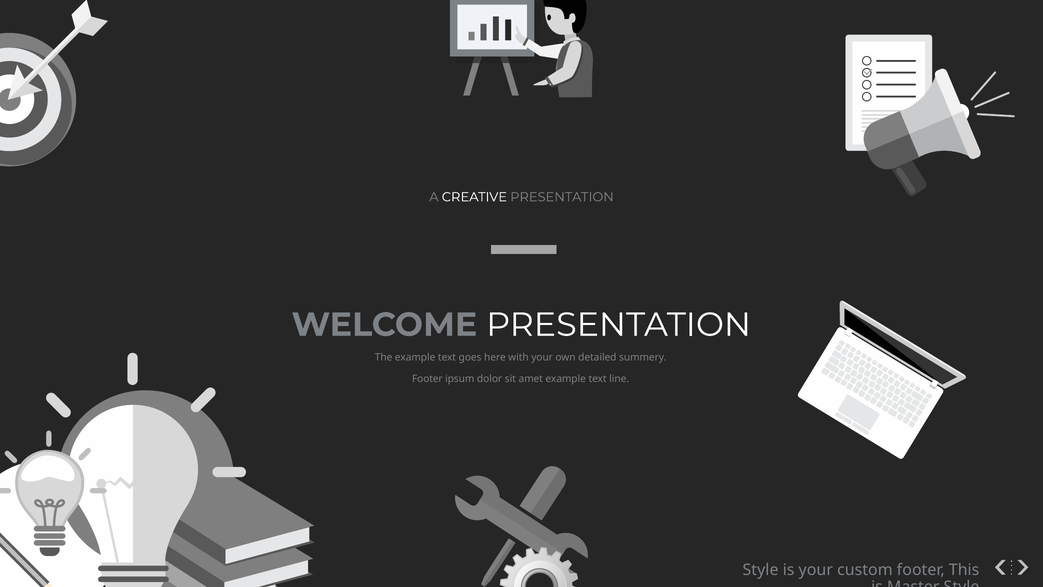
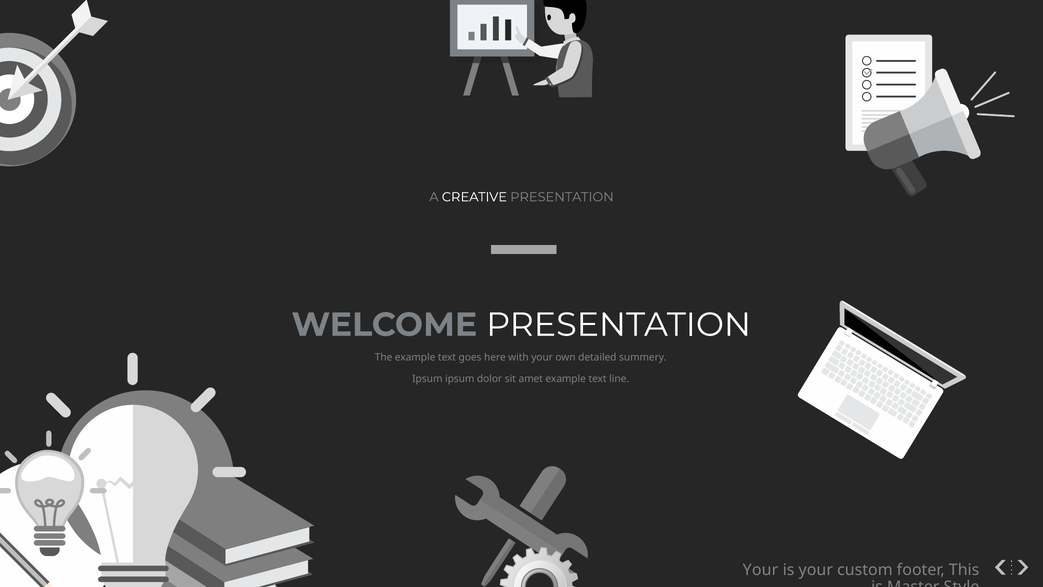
Footer at (427, 379): Footer -> Ipsum
Style at (761, 570): Style -> Your
